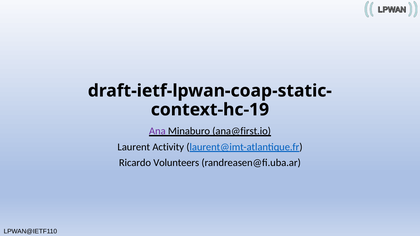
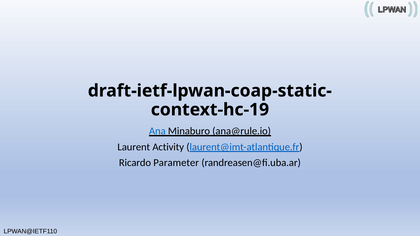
Ana colour: purple -> blue
ana@first.io: ana@first.io -> ana@rule.io
Volunteers: Volunteers -> Parameter
